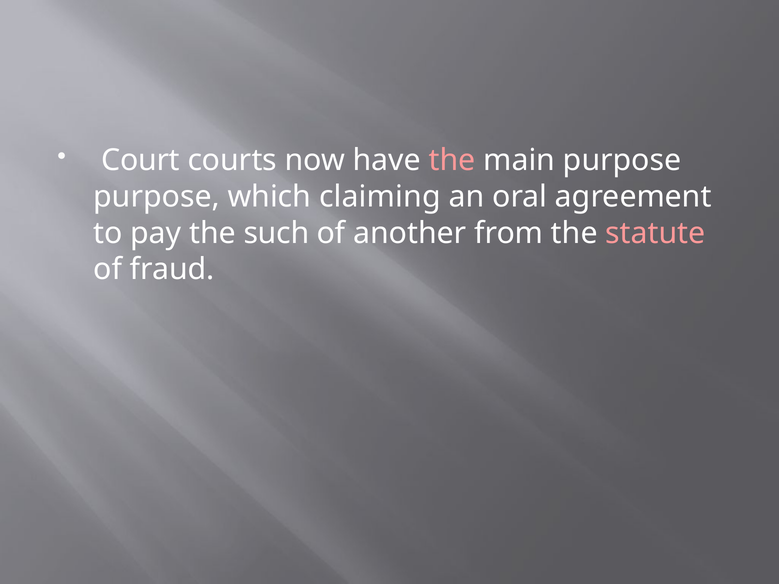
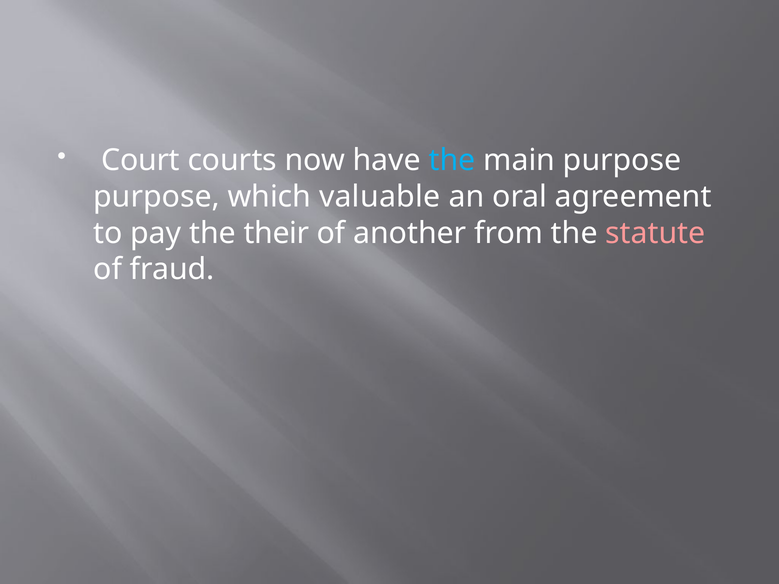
the at (452, 160) colour: pink -> light blue
claiming: claiming -> valuable
such: such -> their
